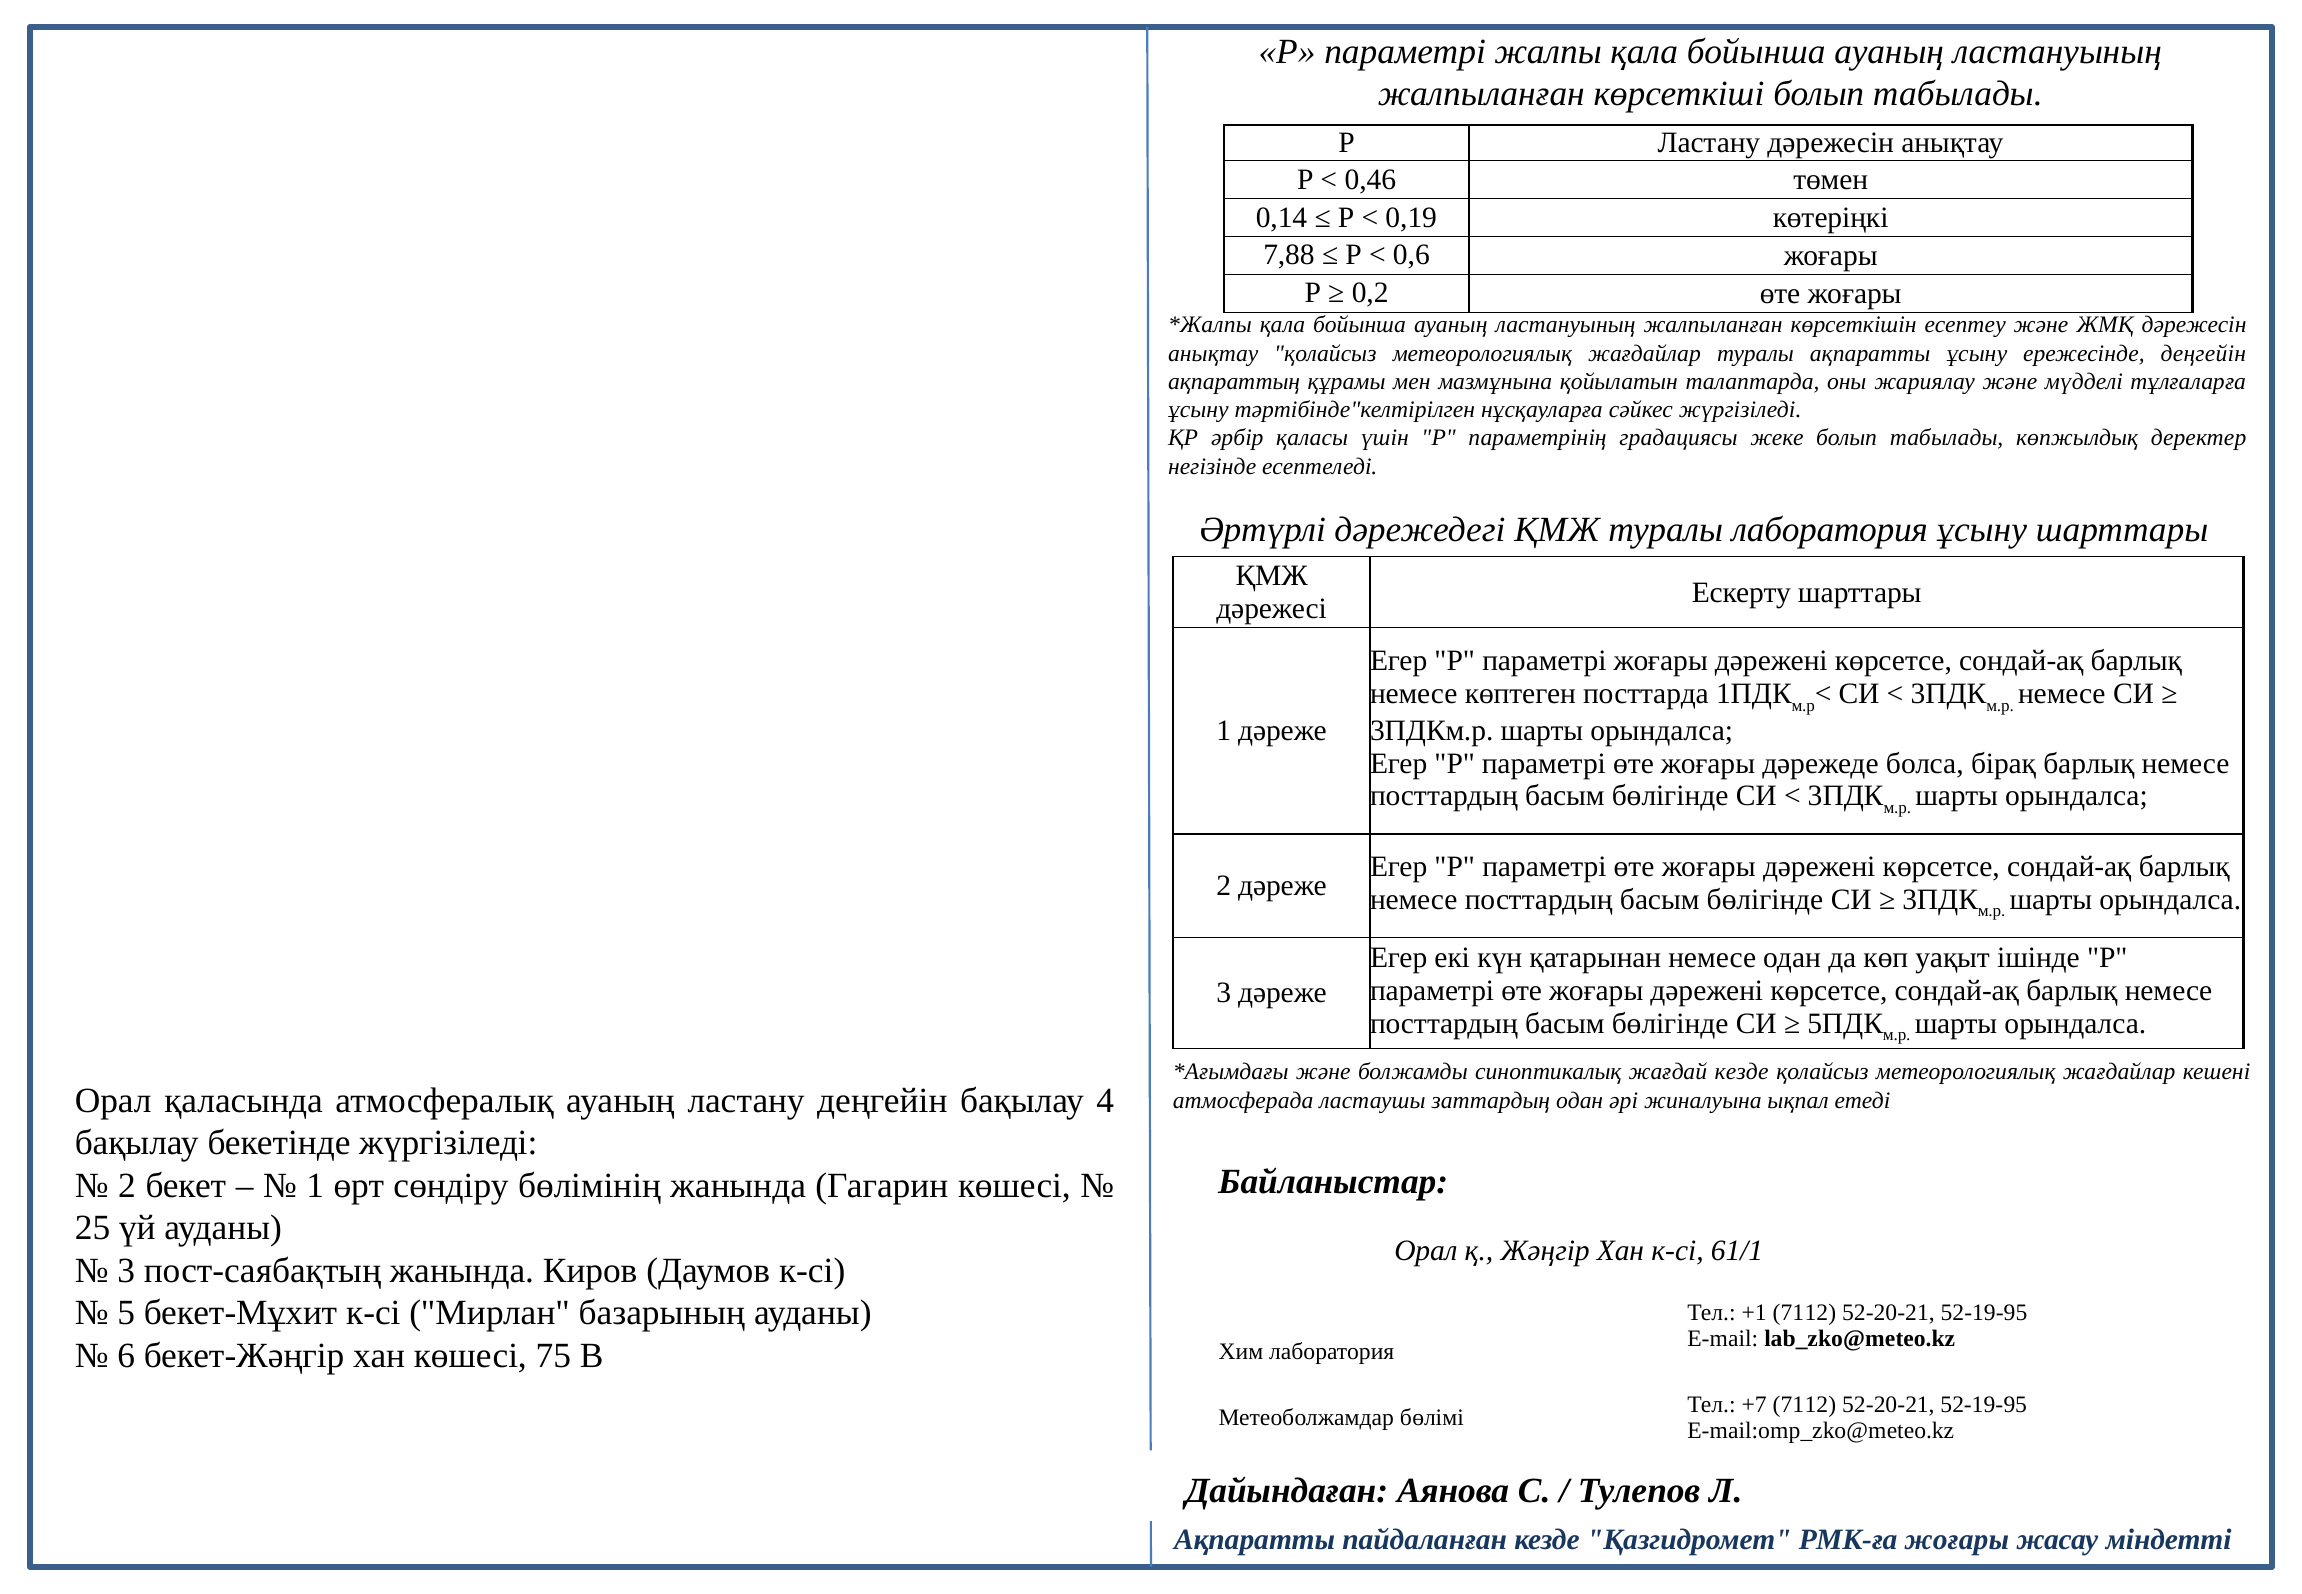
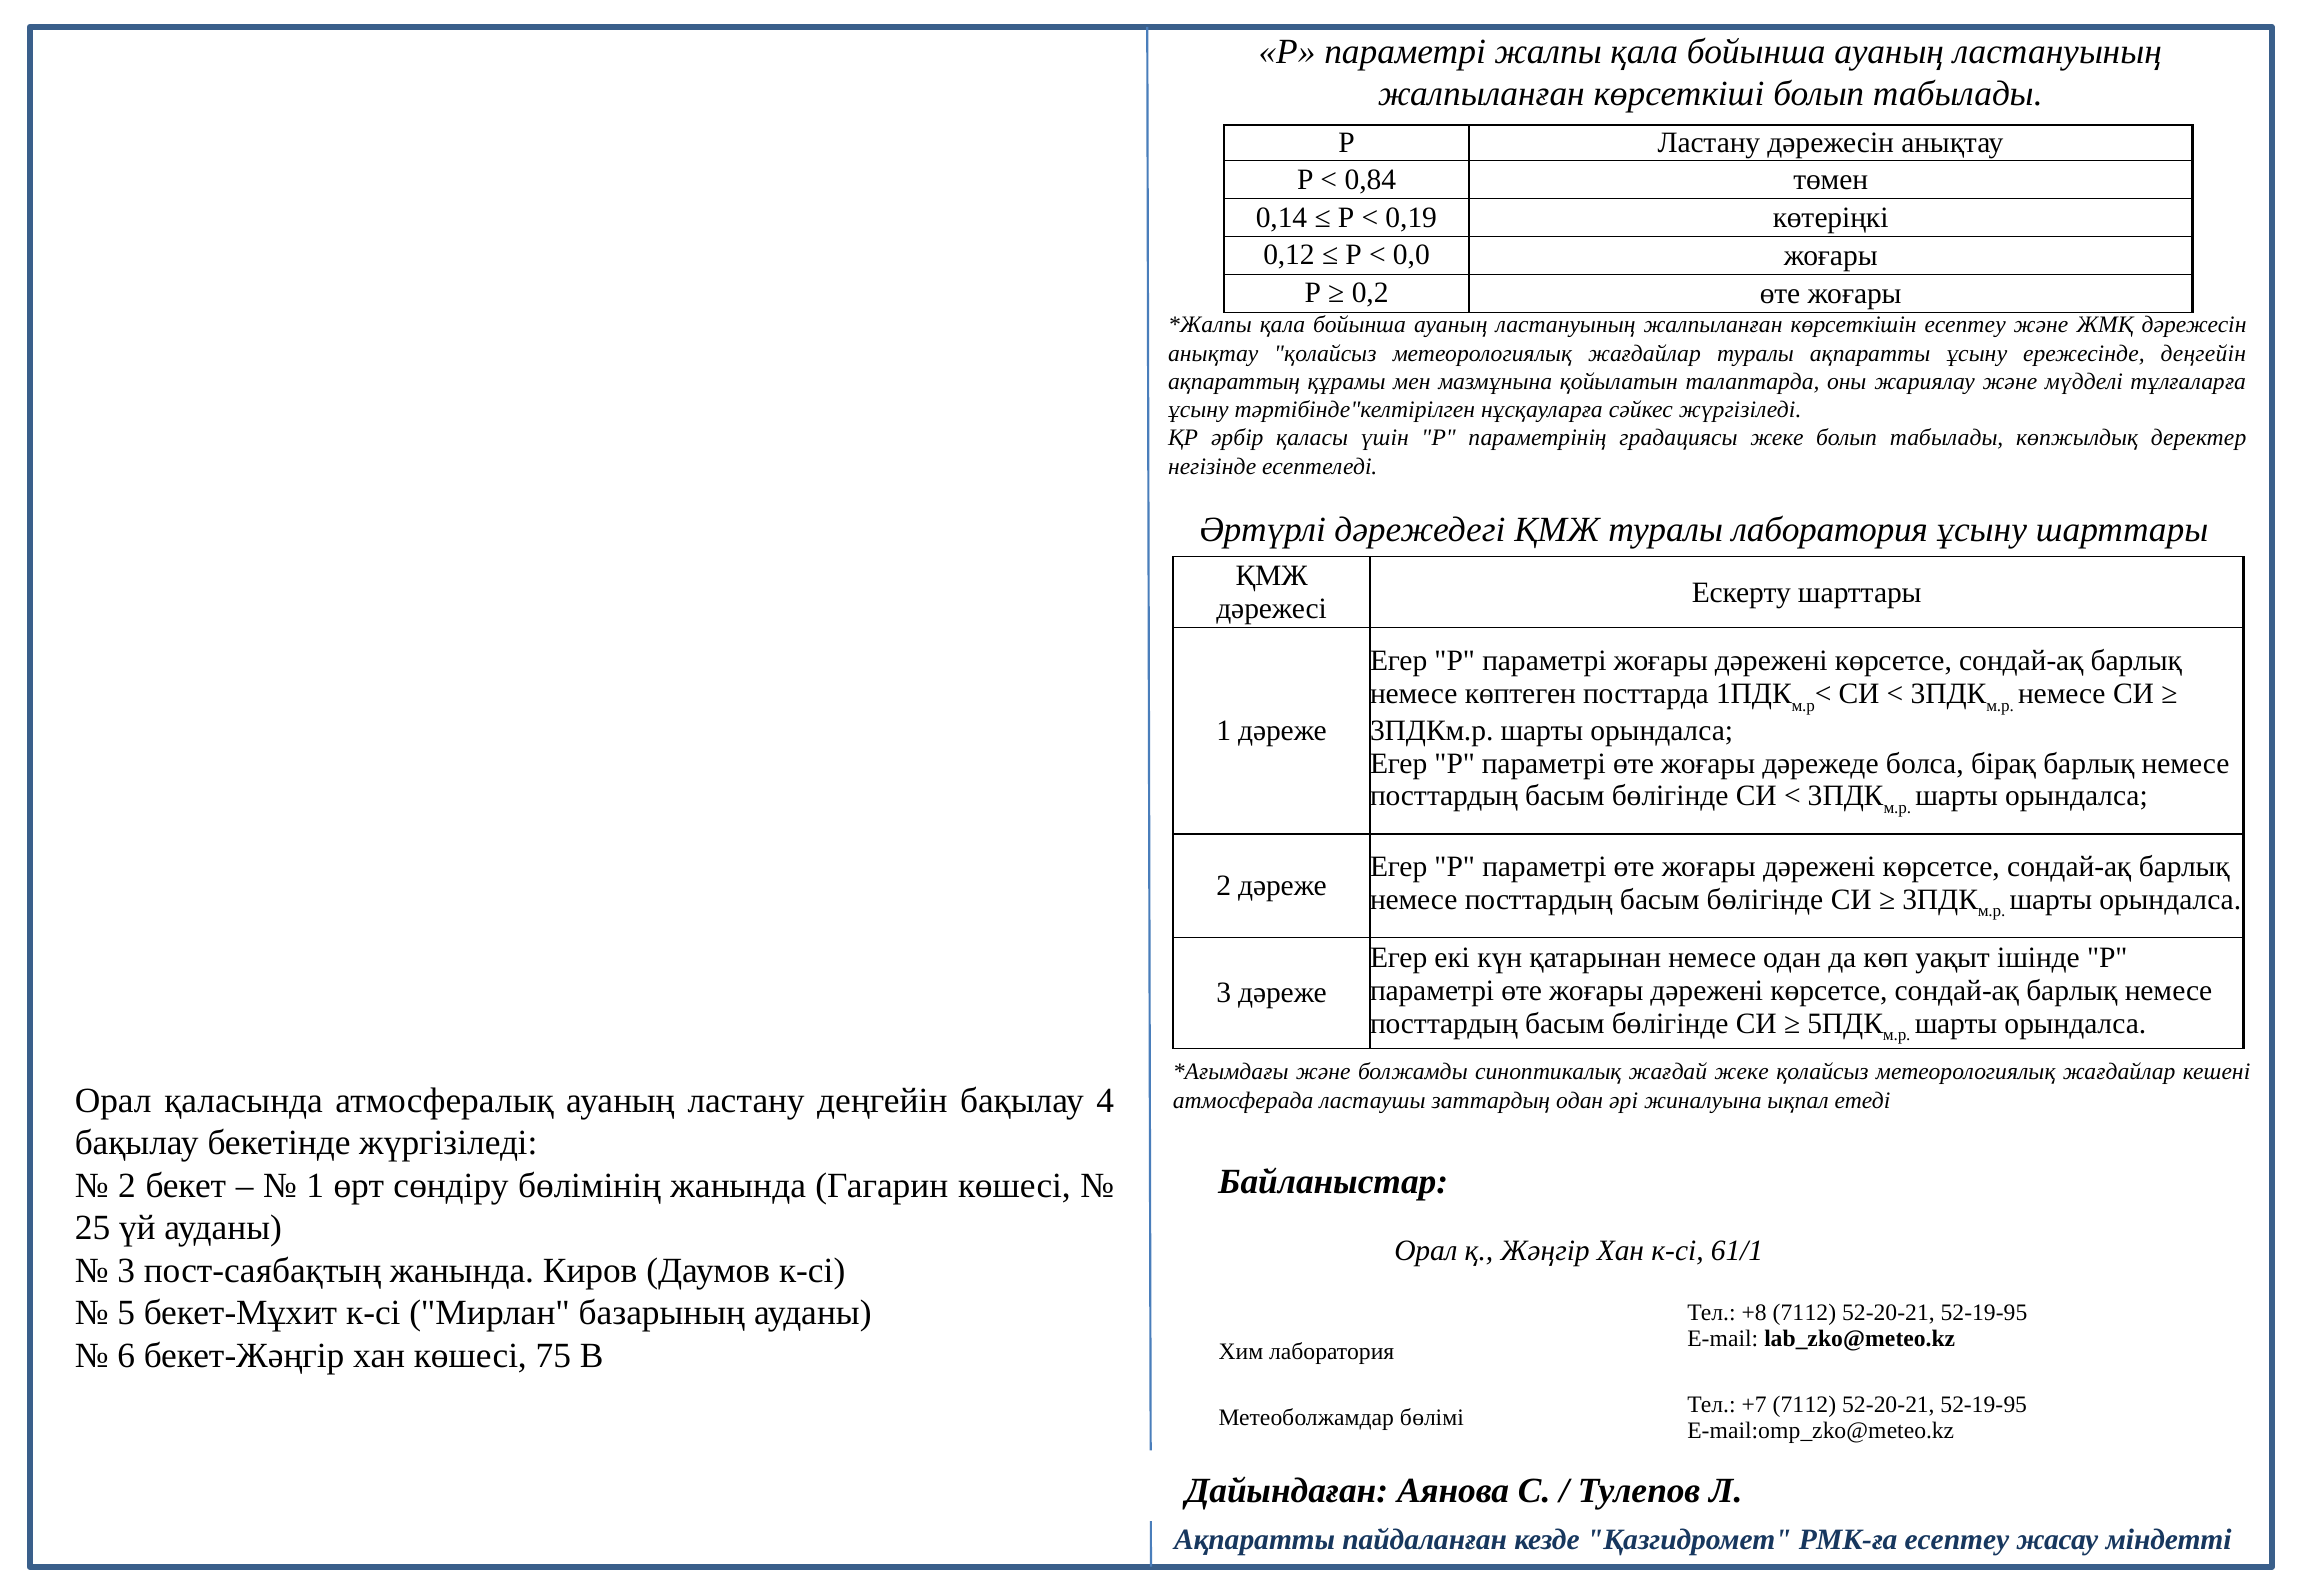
0,46: 0,46 -> 0,84
7,88: 7,88 -> 0,12
0,6: 0,6 -> 0,0
жағдай кезде: кезде -> жеке
+1: +1 -> +8
РМК-ға жоғары: жоғары -> есептеу
